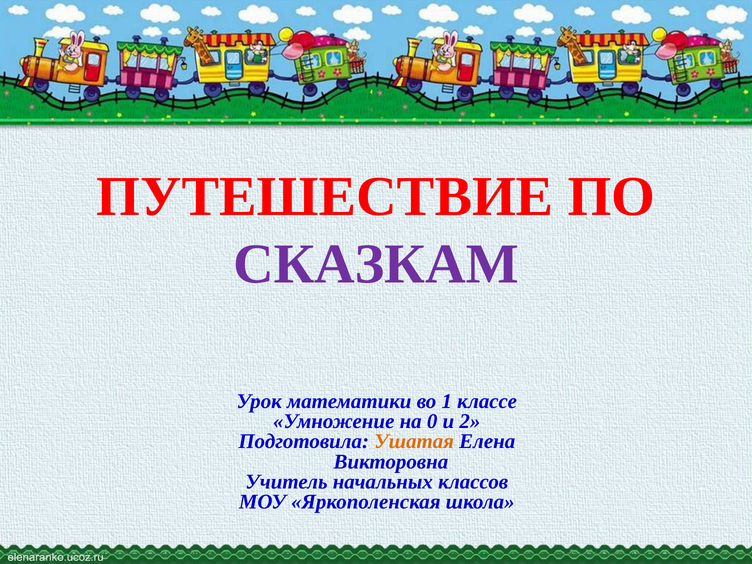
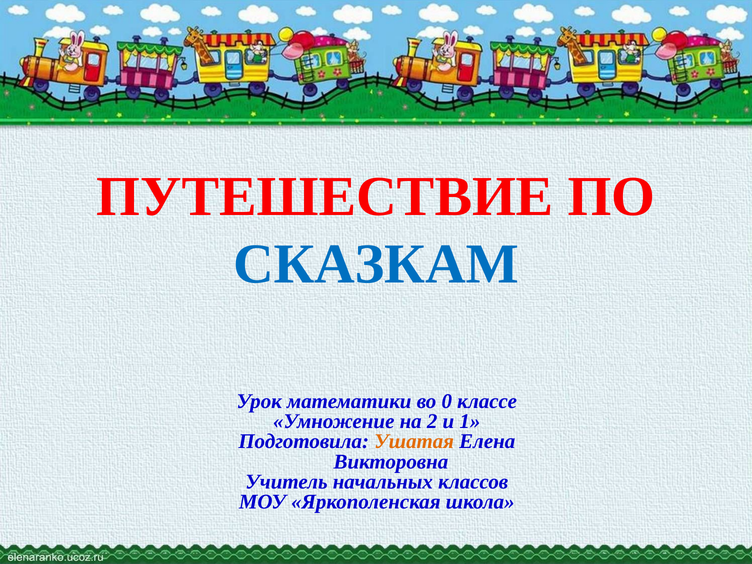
СКАЗКАМ colour: purple -> blue
1: 1 -> 0
0: 0 -> 2
2: 2 -> 1
